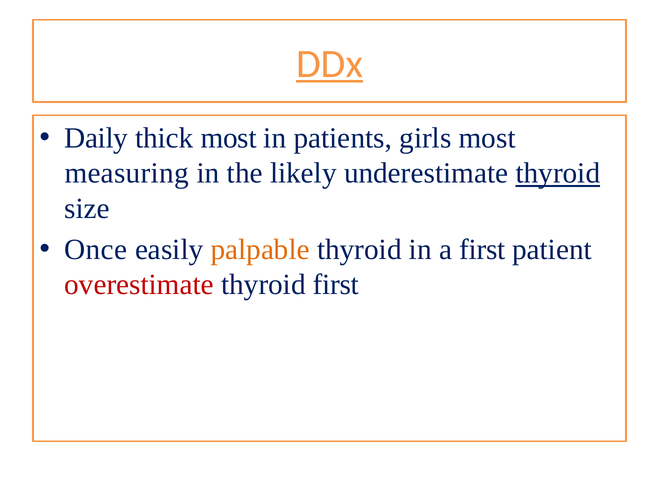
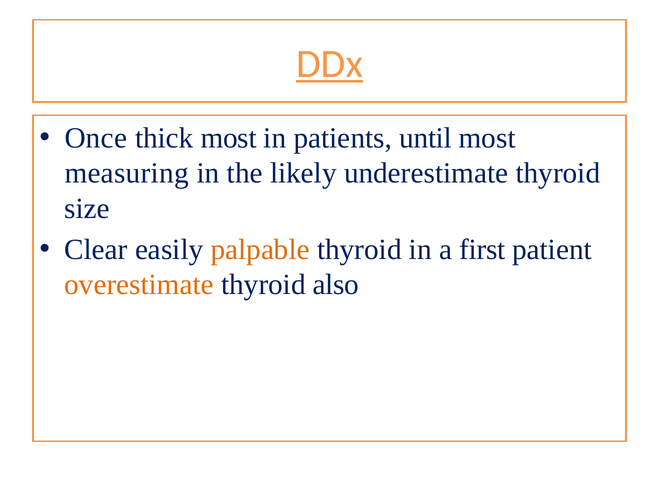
Daily: Daily -> Once
girls: girls -> until
thyroid at (558, 173) underline: present -> none
Once: Once -> Clear
overestimate colour: red -> orange
thyroid first: first -> also
